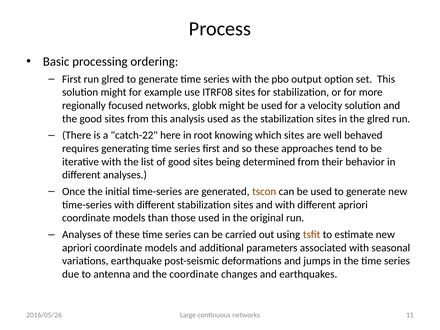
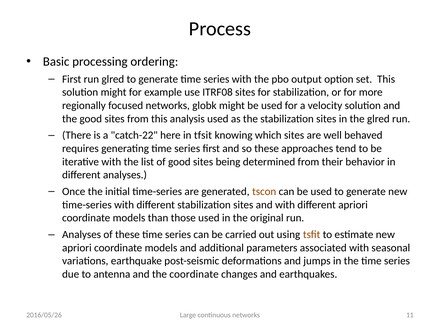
root: root -> tfsit
